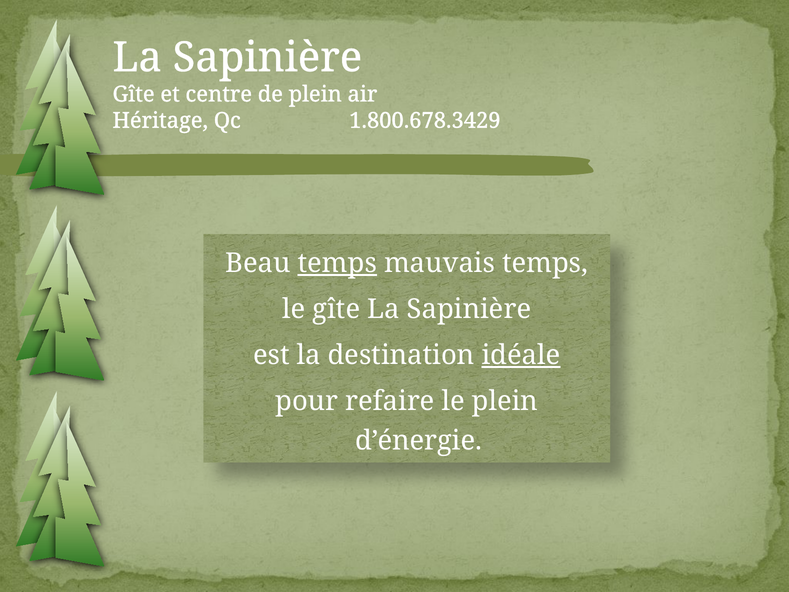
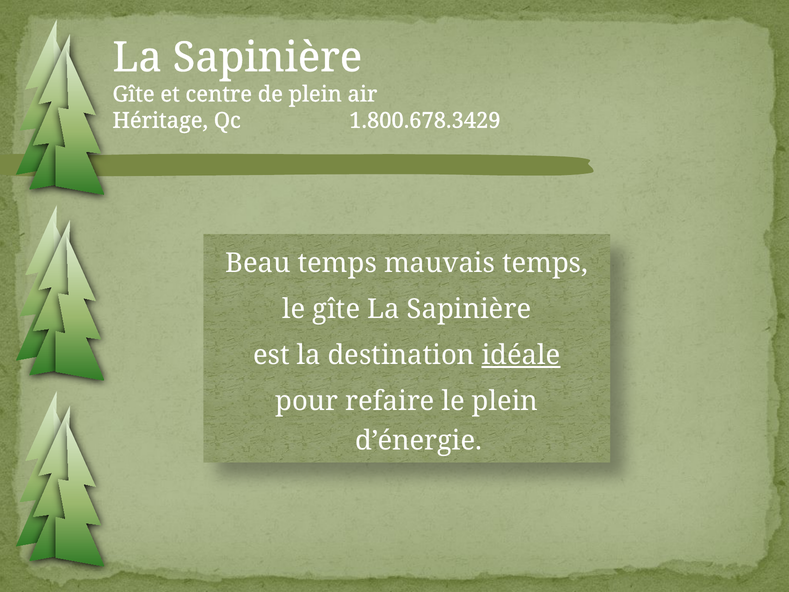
temps at (337, 263) underline: present -> none
